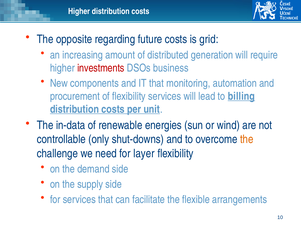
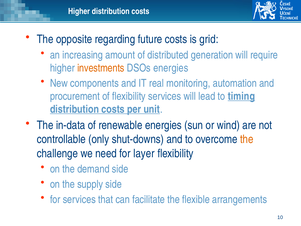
investments colour: red -> orange
DSOs business: business -> energies
IT that: that -> real
billing: billing -> timing
